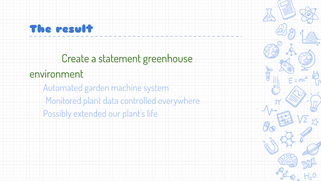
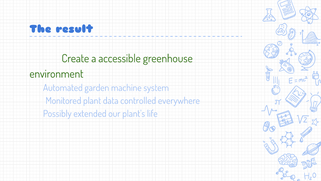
statement: statement -> accessible
